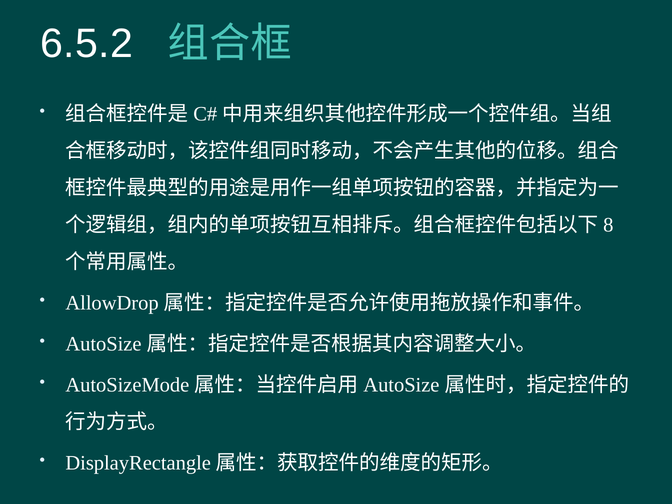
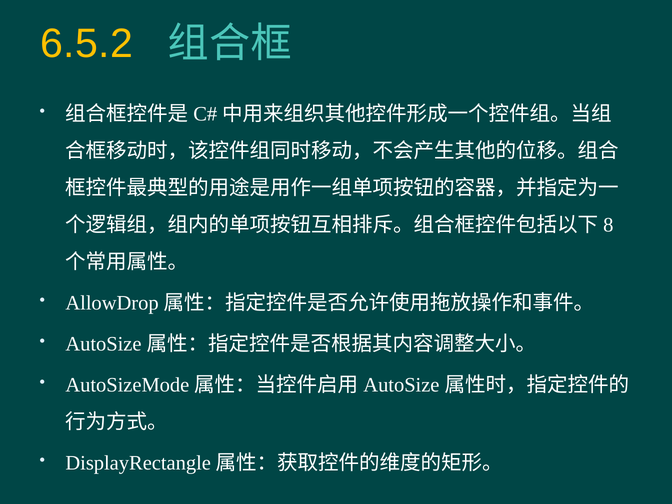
6.5.2 colour: white -> yellow
